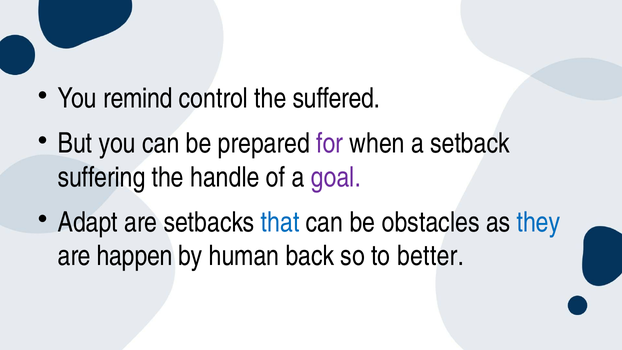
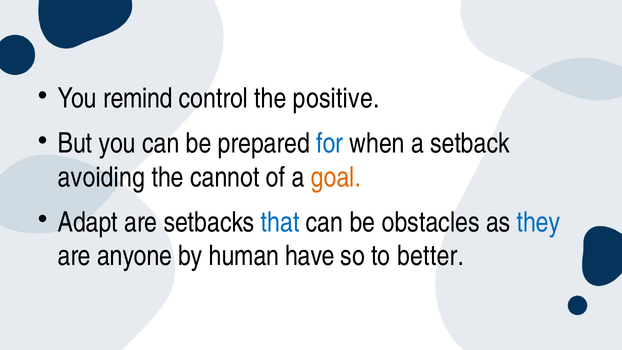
suffered: suffered -> positive
for colour: purple -> blue
suffering: suffering -> avoiding
handle: handle -> cannot
goal colour: purple -> orange
happen: happen -> anyone
back: back -> have
